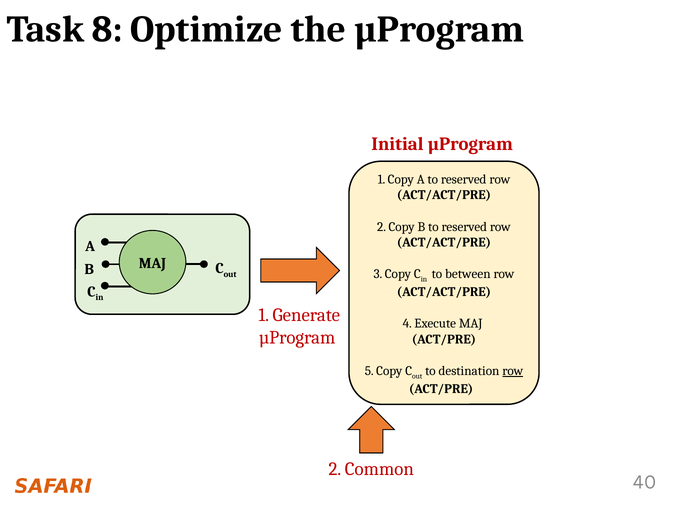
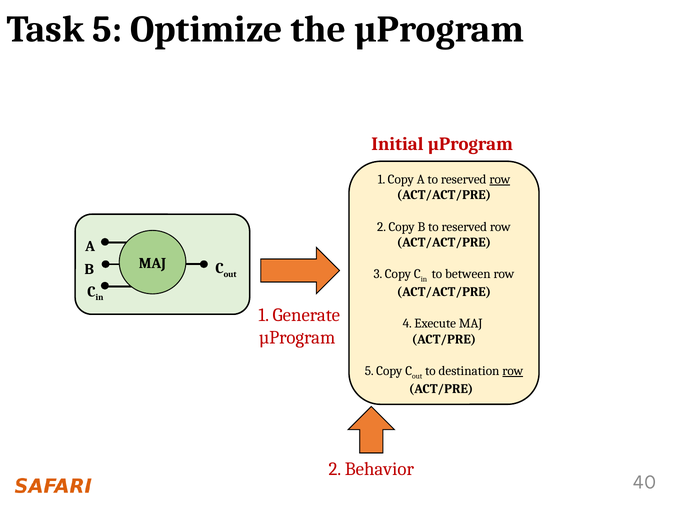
Task 8: 8 -> 5
row at (500, 179) underline: none -> present
Common: Common -> Behavior
